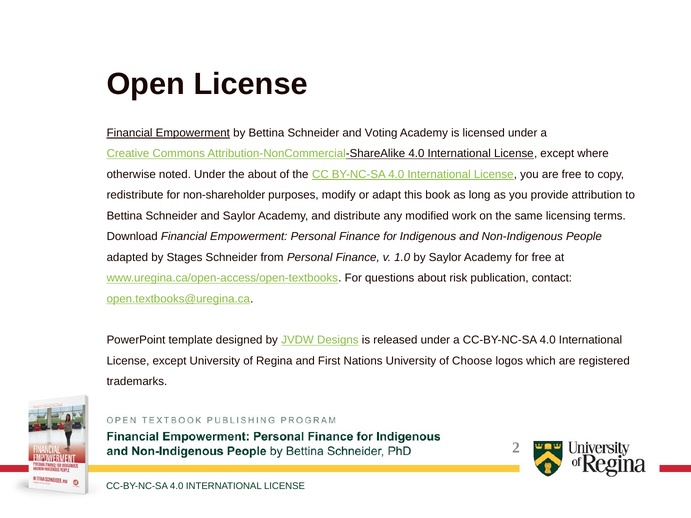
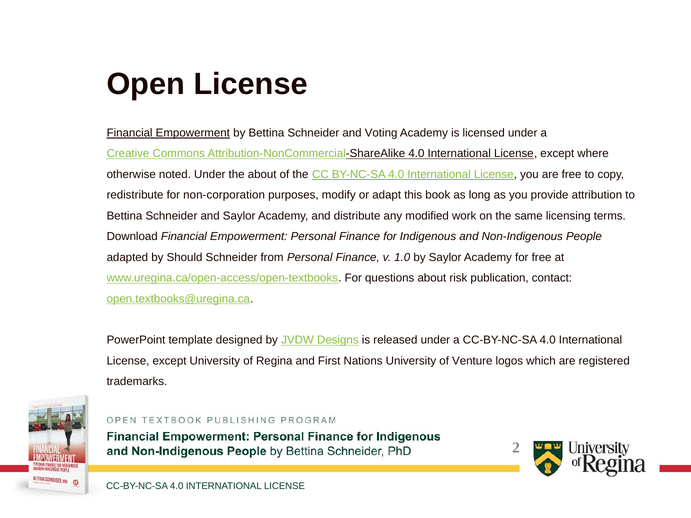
non-shareholder: non-shareholder -> non-corporation
Stages: Stages -> Should
Choose: Choose -> Venture
